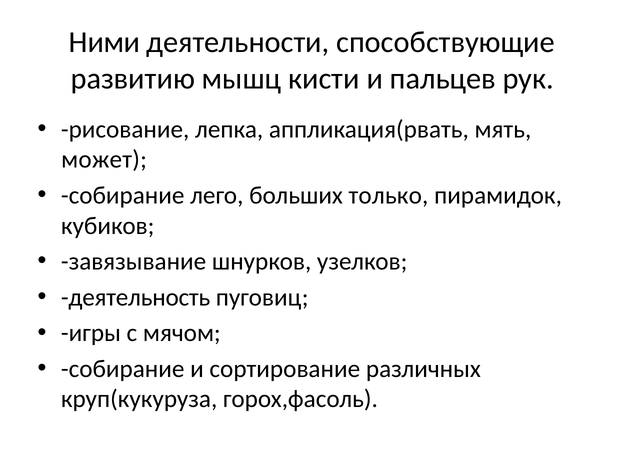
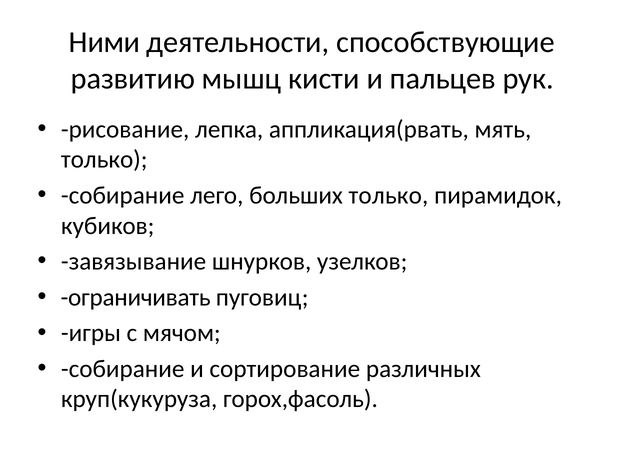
может at (104, 160): может -> только
деятельность: деятельность -> ограничивать
